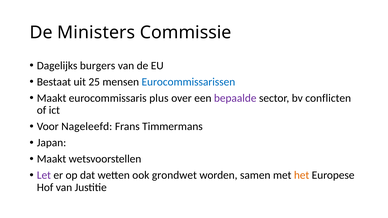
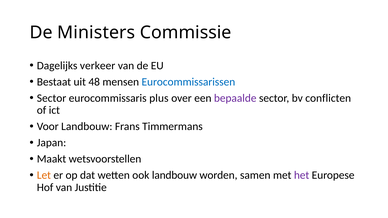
burgers: burgers -> verkeer
25: 25 -> 48
Maakt at (52, 98): Maakt -> Sector
Voor Nageleefd: Nageleefd -> Landbouw
Let colour: purple -> orange
ook grondwet: grondwet -> landbouw
het colour: orange -> purple
